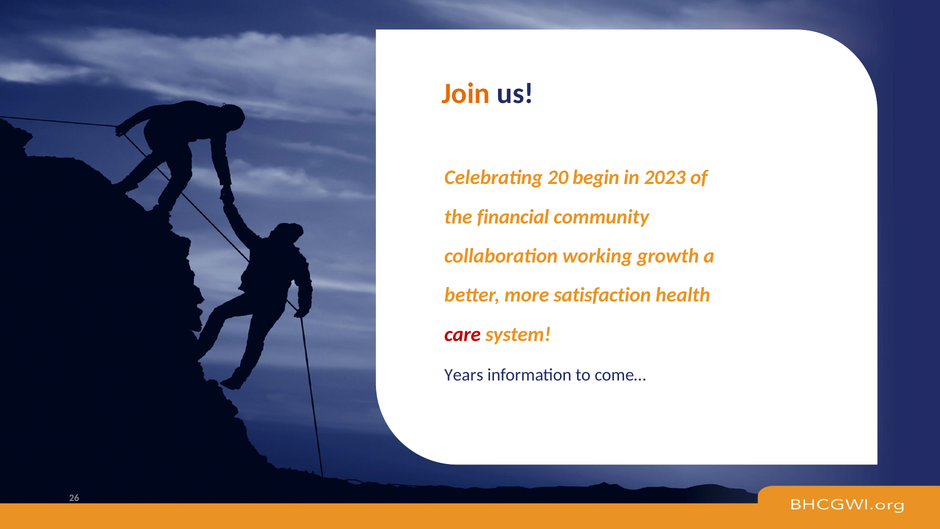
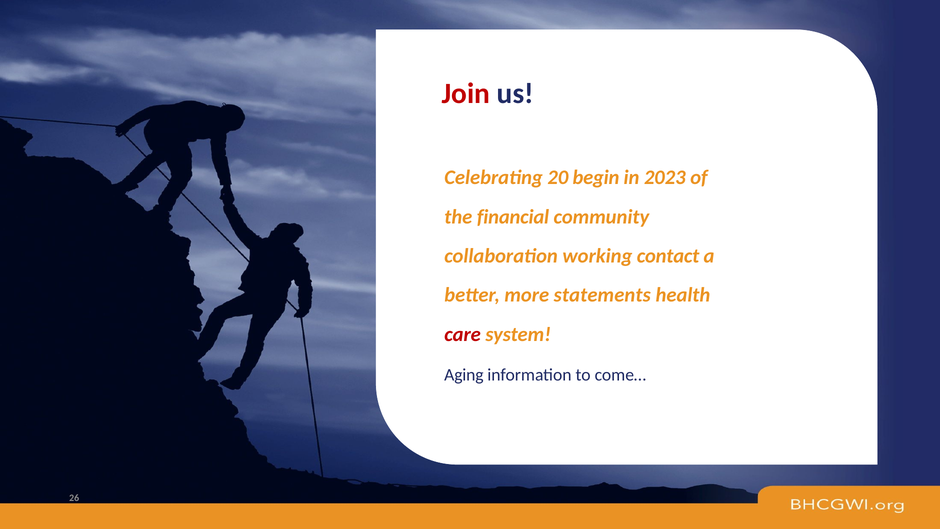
Join colour: orange -> red
growth: growth -> contact
satisfaction: satisfaction -> statements
Years: Years -> Aging
